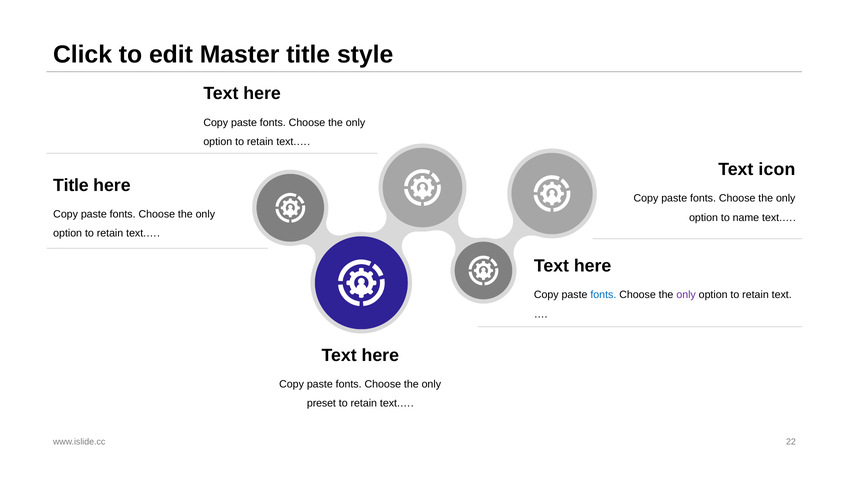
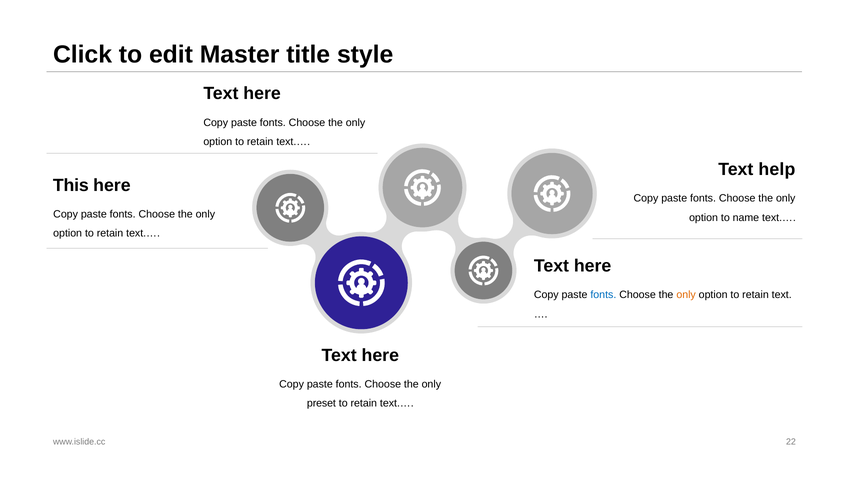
icon: icon -> help
Title at (71, 186): Title -> This
only at (686, 295) colour: purple -> orange
